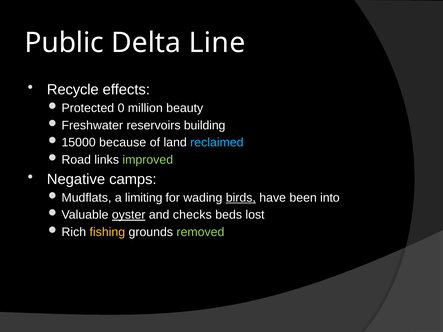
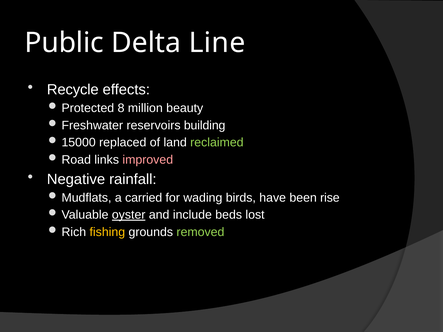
0: 0 -> 8
because: because -> replaced
reclaimed colour: light blue -> light green
improved colour: light green -> pink
camps: camps -> rainfall
limiting: limiting -> carried
birds underline: present -> none
into: into -> rise
checks: checks -> include
